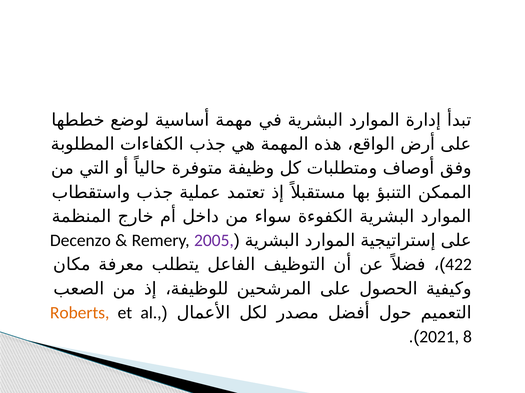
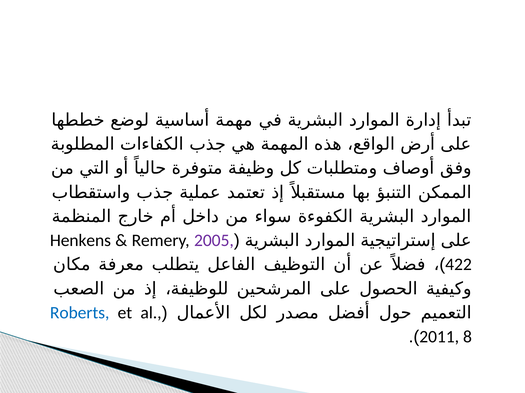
Decenzo: Decenzo -> Henkens
Roberts colour: orange -> blue
2021: 2021 -> 2011
